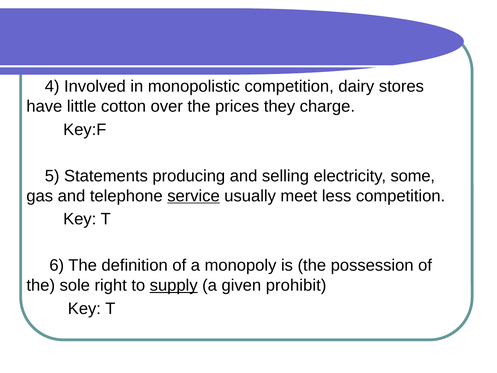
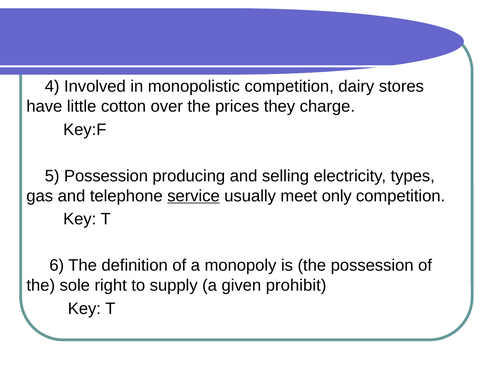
5 Statements: Statements -> Possession
some: some -> types
less: less -> only
supply underline: present -> none
